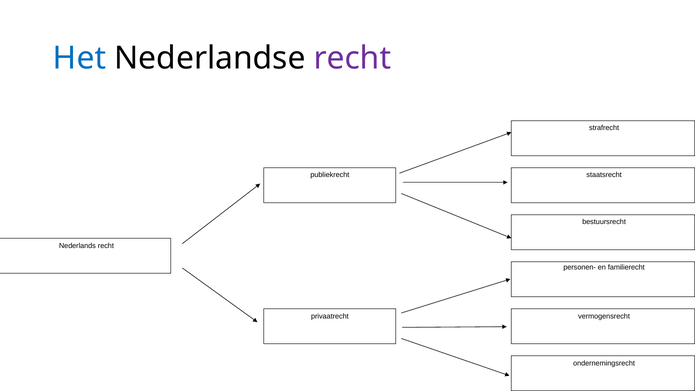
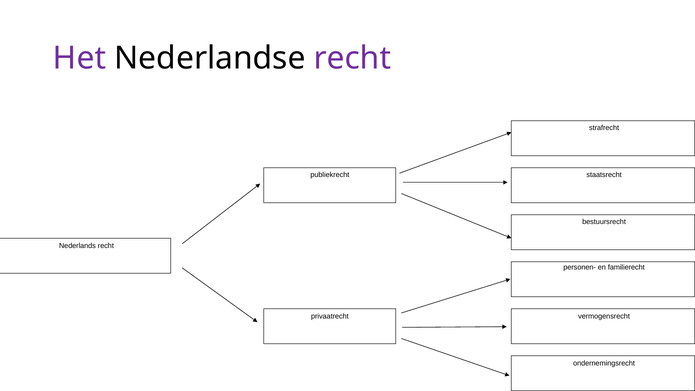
Het colour: blue -> purple
